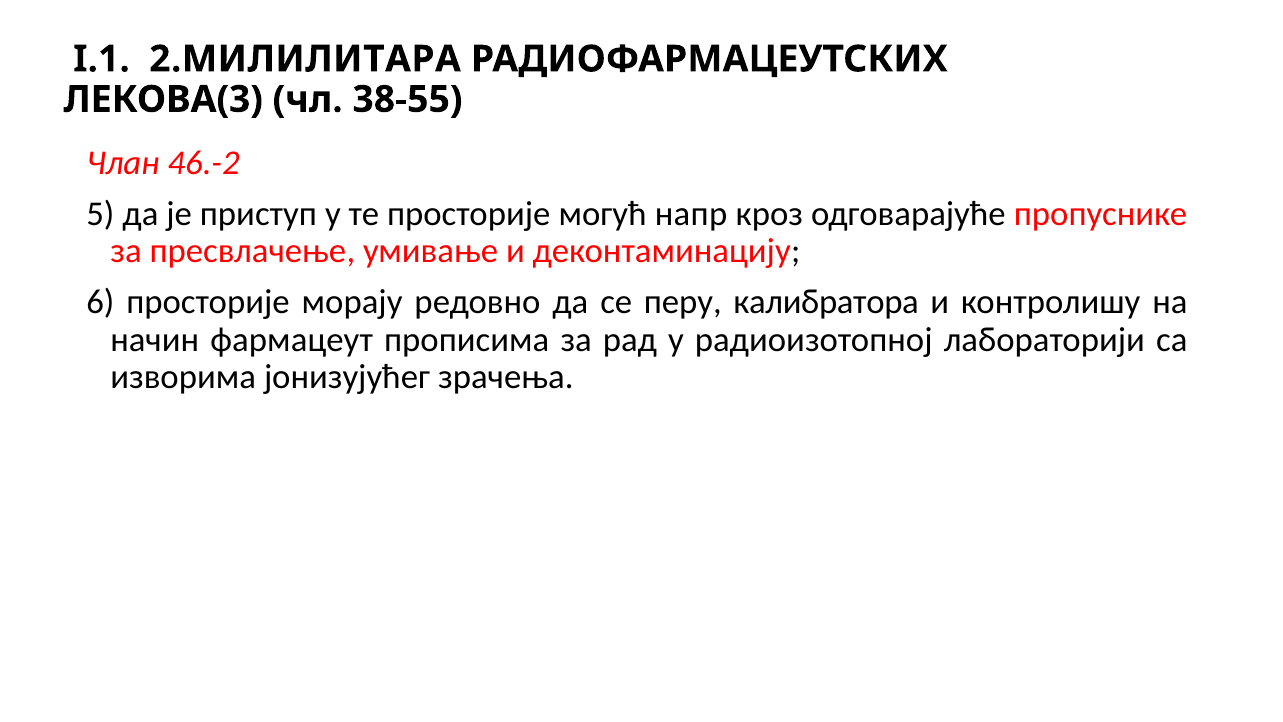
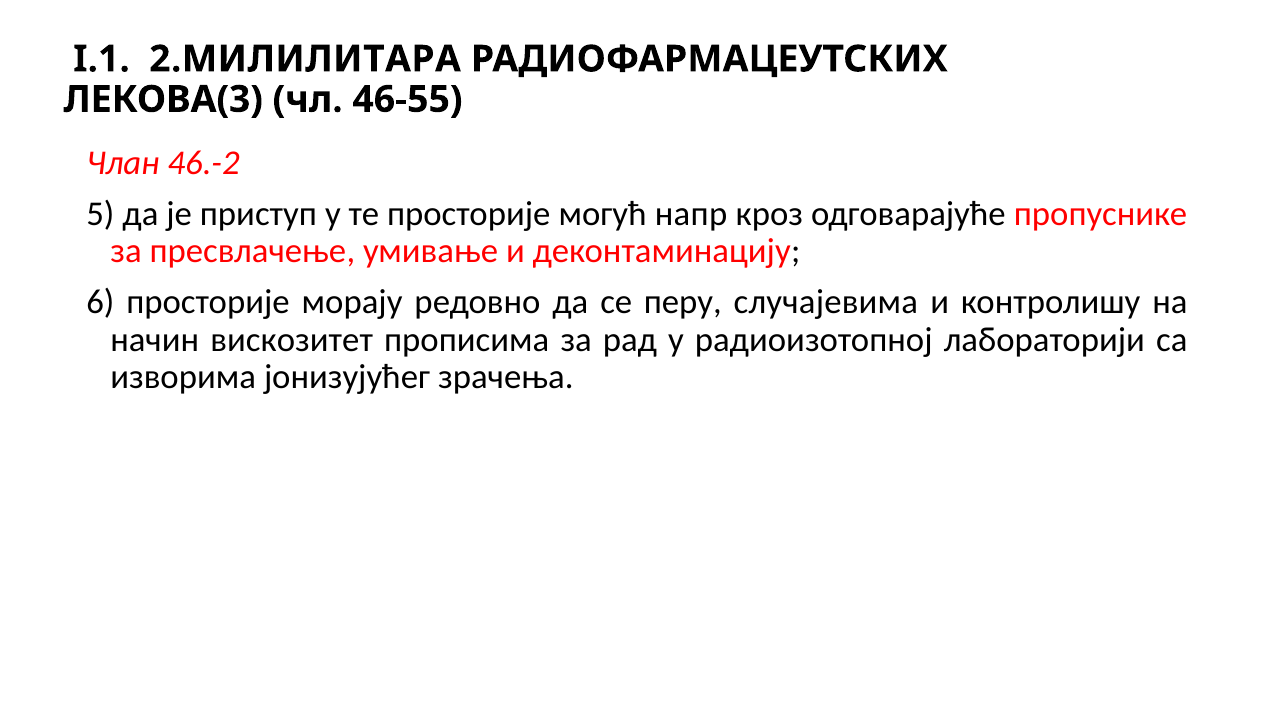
38-55: 38-55 -> 46-55
калибратора: калибратора -> случајевима
фармацеут: фармацеут -> вискозитет
